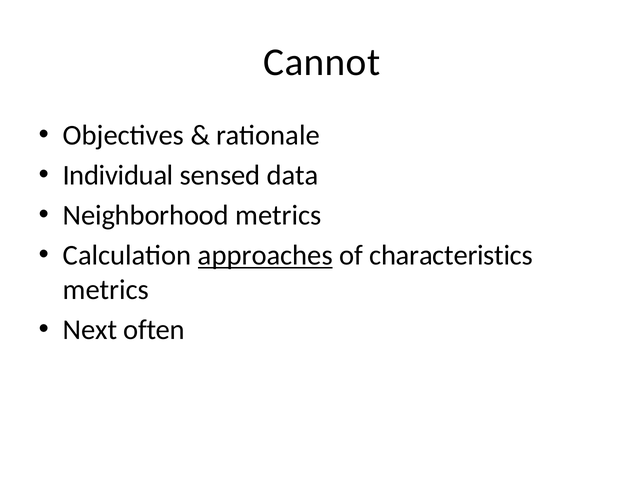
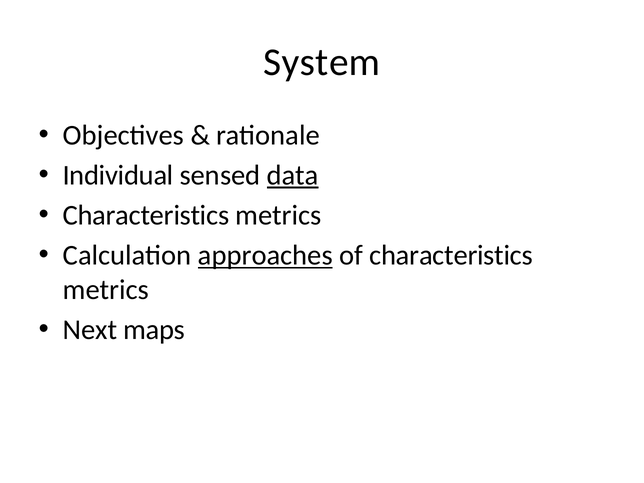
Cannot: Cannot -> System
data underline: none -> present
Neighborhood at (146, 215): Neighborhood -> Characteristics
often: often -> maps
